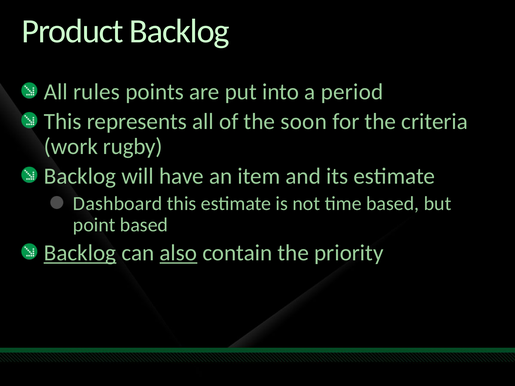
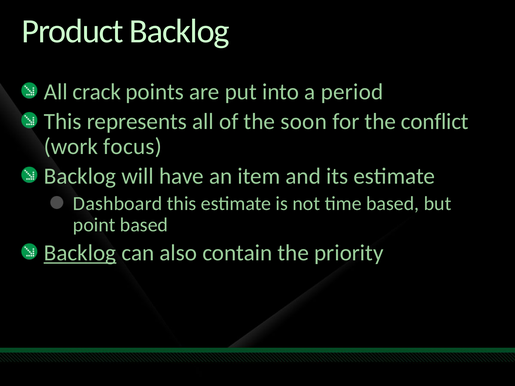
rules: rules -> crack
criteria: criteria -> conflict
rugby: rugby -> focus
also underline: present -> none
